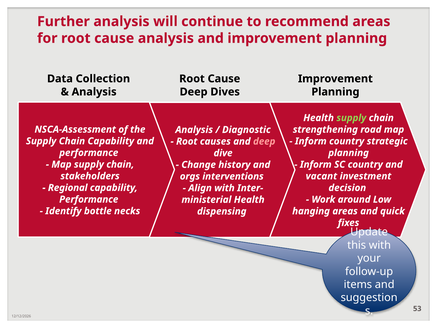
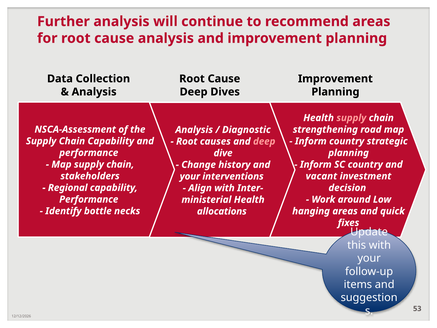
supply at (351, 118) colour: light green -> pink
orgs at (190, 176): orgs -> your
dispensing: dispensing -> allocations
